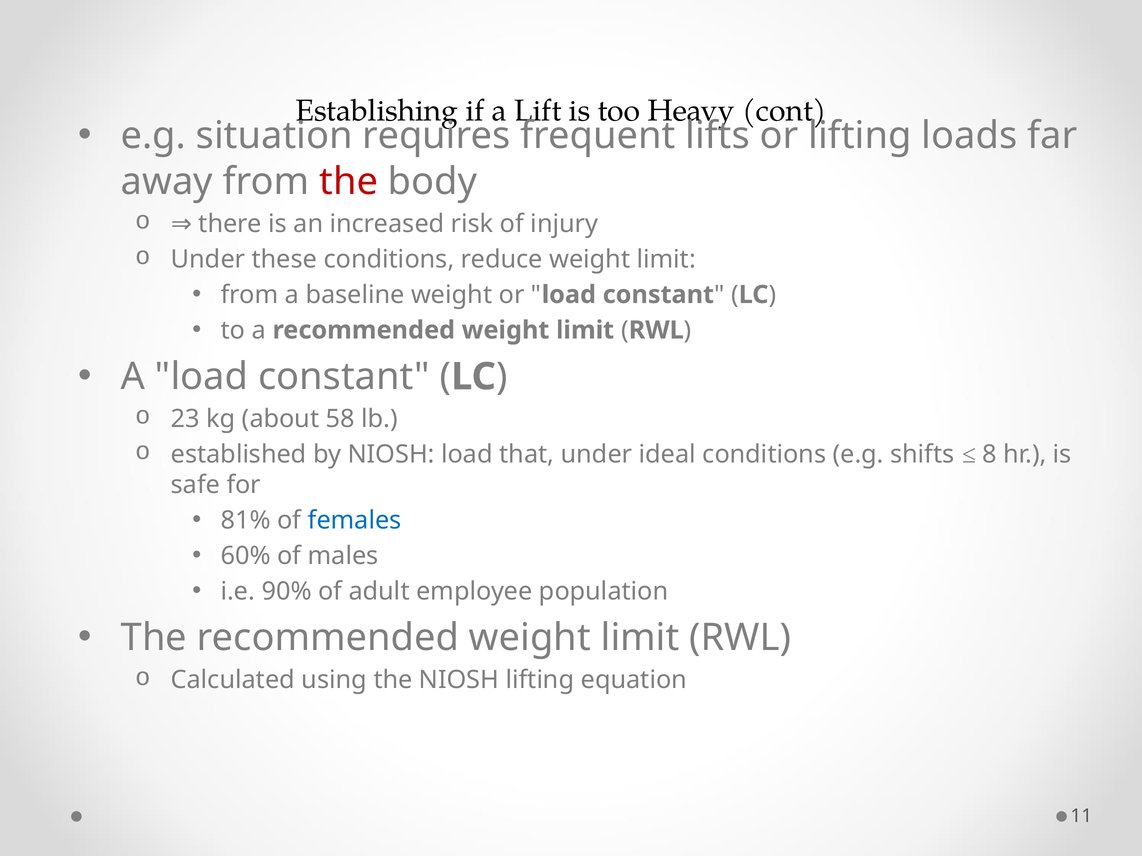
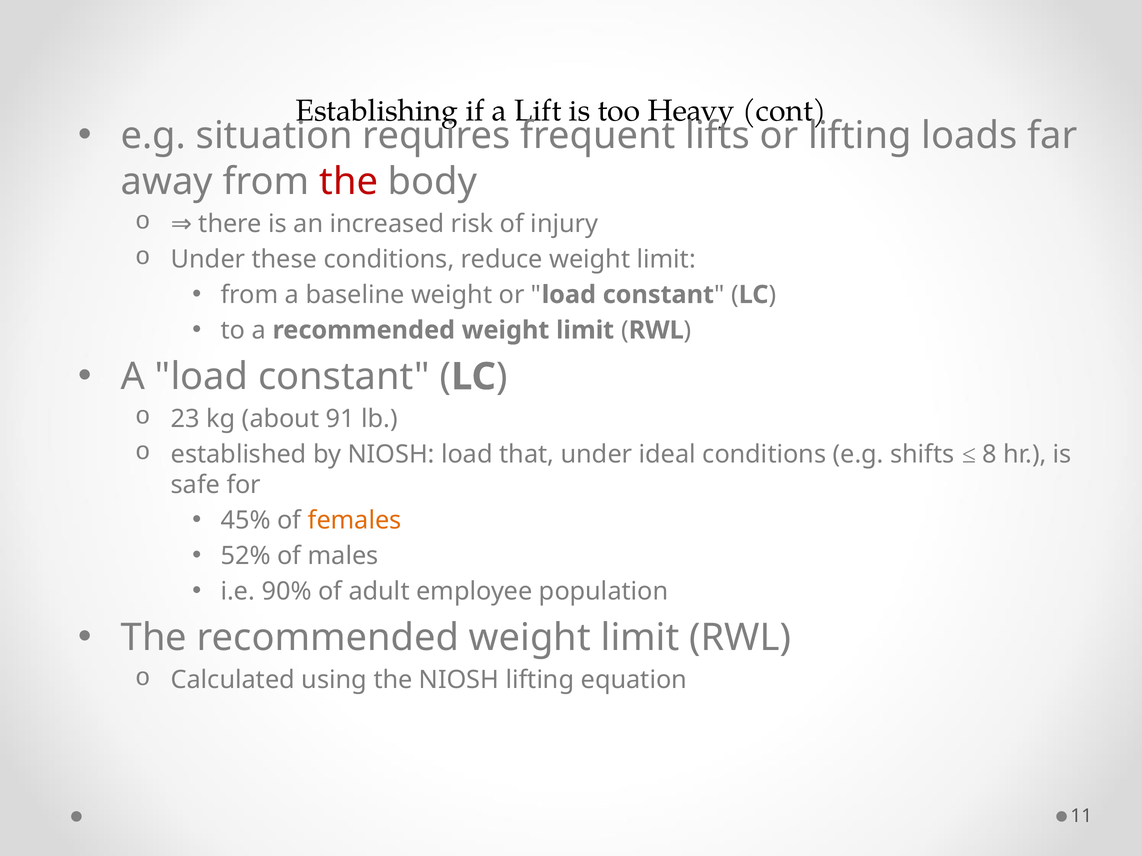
58: 58 -> 91
81%: 81% -> 45%
females colour: blue -> orange
60%: 60% -> 52%
